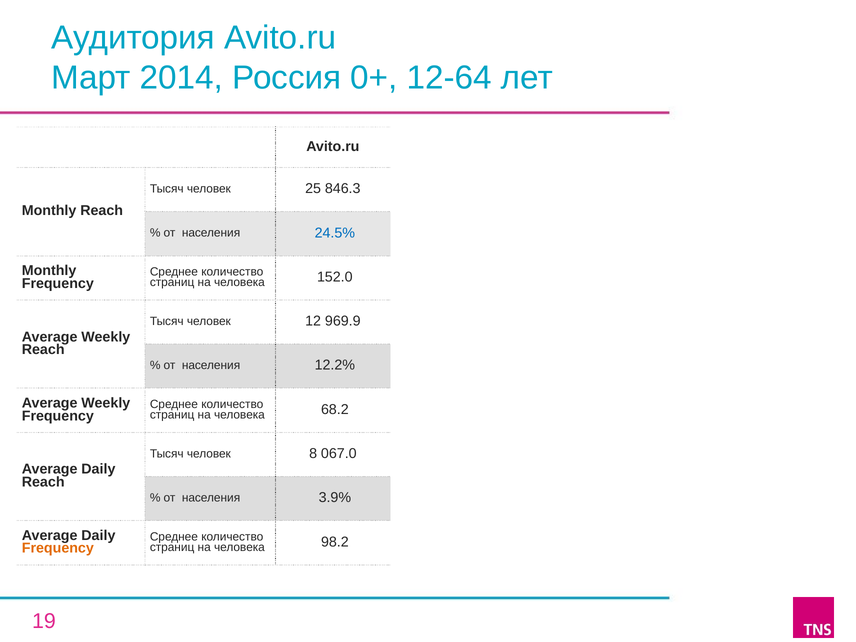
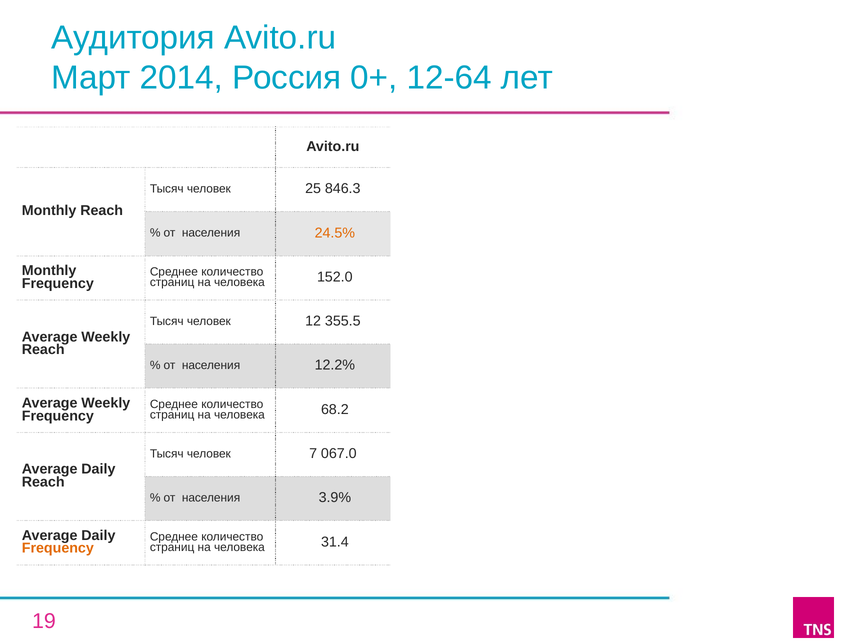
24.5% colour: blue -> orange
969.9: 969.9 -> 355.5
8: 8 -> 7
98.2: 98.2 -> 31.4
